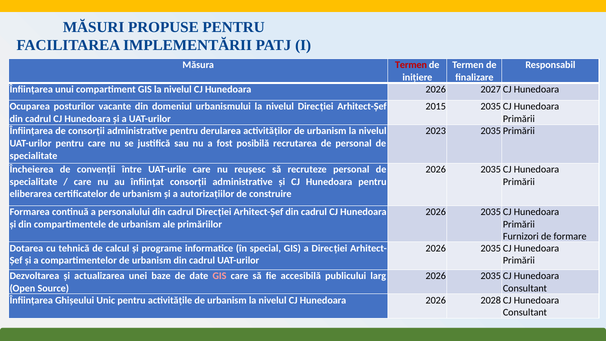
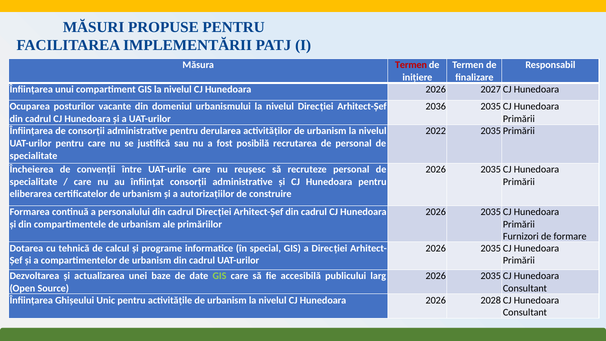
2015: 2015 -> 2036
2023: 2023 -> 2022
GIS at (219, 276) colour: pink -> light green
